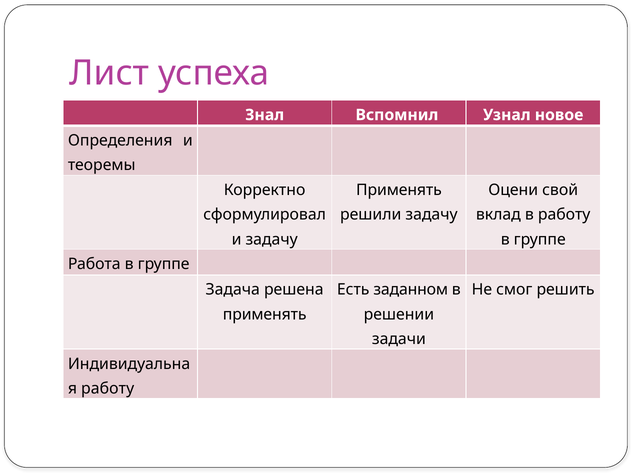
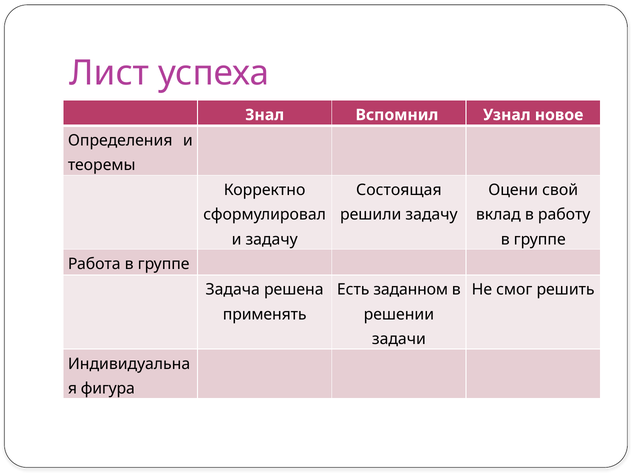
Применять at (399, 190): Применять -> Состоящая
работу at (108, 389): работу -> фигура
